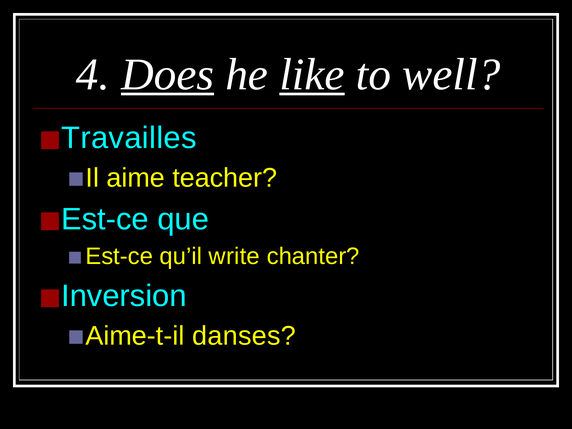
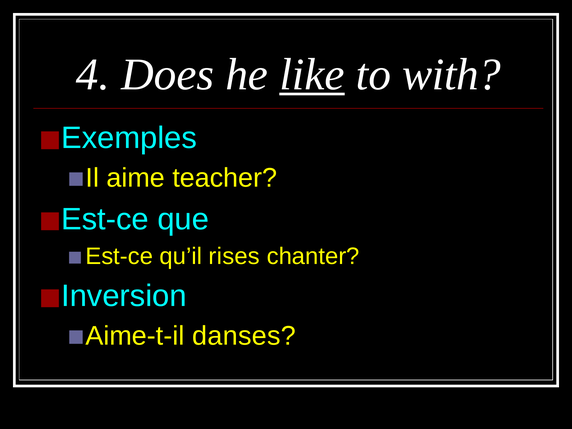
Does underline: present -> none
well: well -> with
Travailles: Travailles -> Exemples
write: write -> rises
